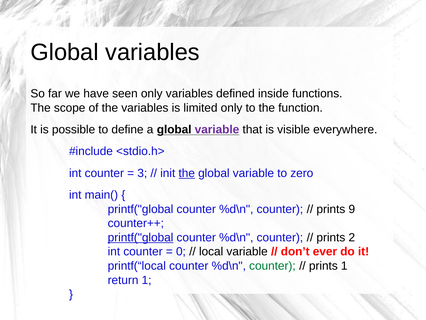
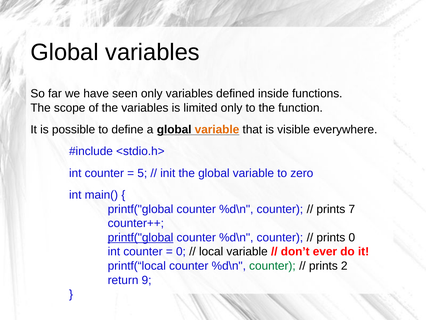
variable at (217, 129) colour: purple -> orange
3: 3 -> 5
the at (187, 173) underline: present -> none
9: 9 -> 7
prints 2: 2 -> 0
prints 1: 1 -> 2
return 1: 1 -> 9
